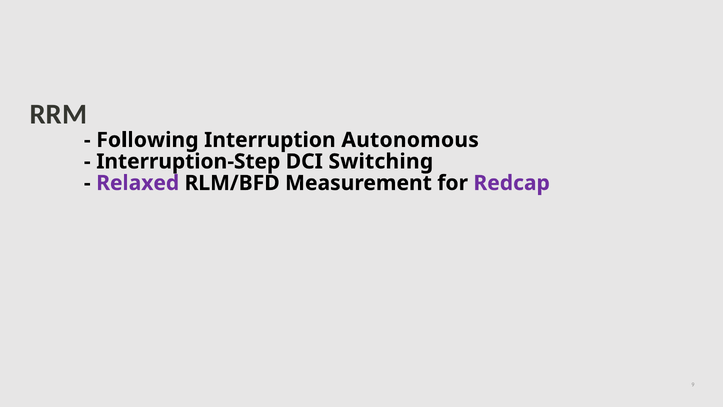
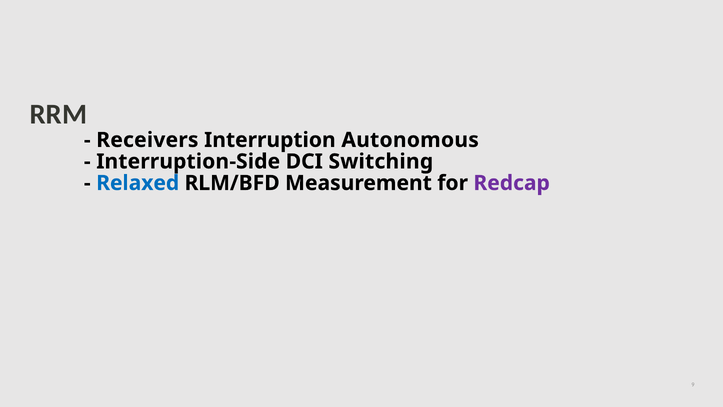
Following: Following -> Receivers
Interruption-Step: Interruption-Step -> Interruption-Side
Relaxed colour: purple -> blue
